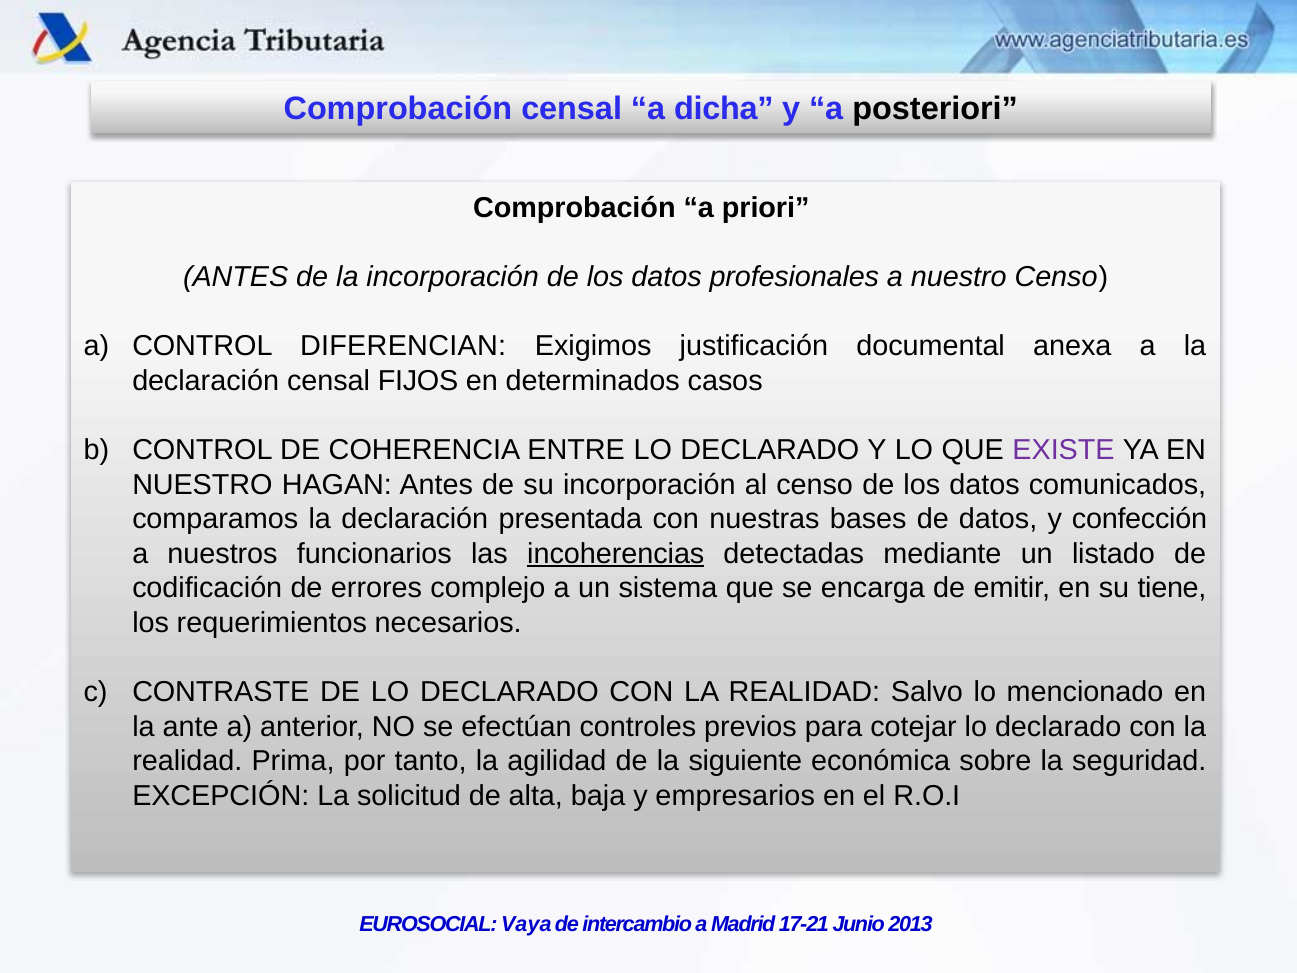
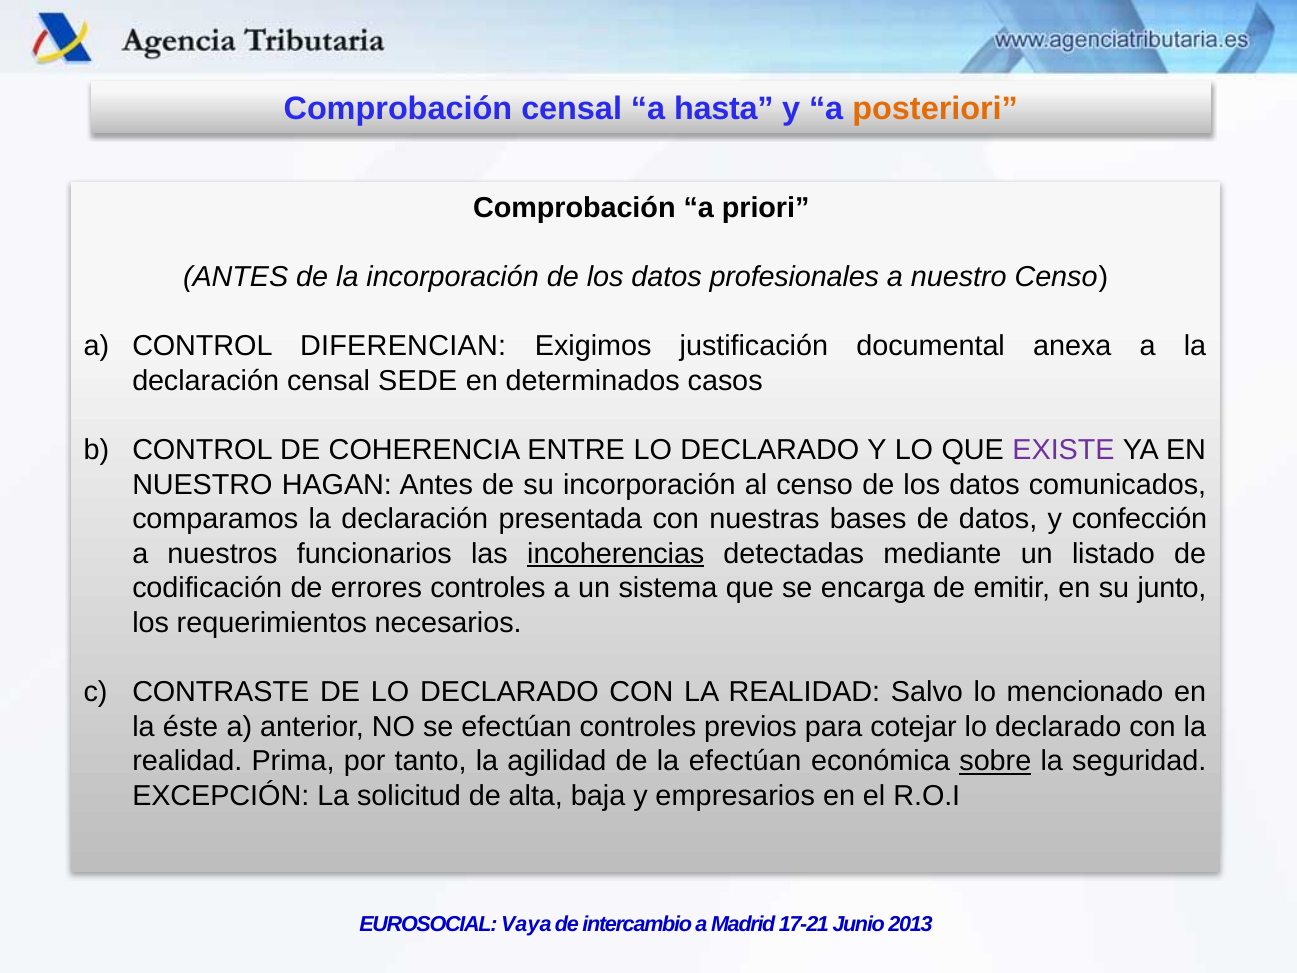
dicha: dicha -> hasta
posteriori colour: black -> orange
FIJOS: FIJOS -> SEDE
errores complejo: complejo -> controles
tiene: tiene -> junto
ante: ante -> éste
la siguiente: siguiente -> efectúan
sobre underline: none -> present
